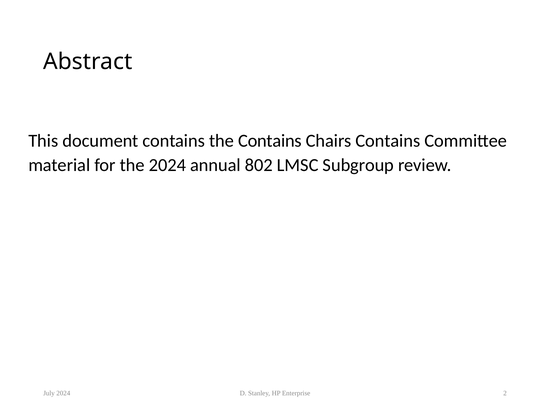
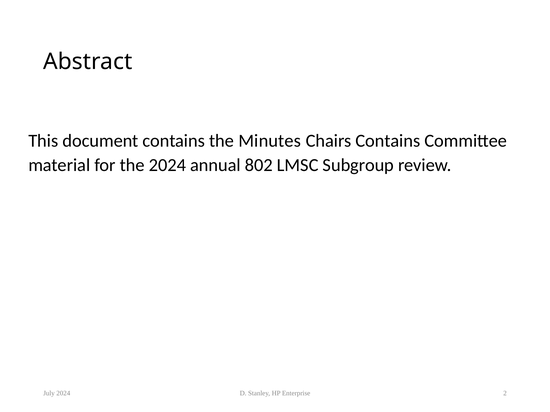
the Contains: Contains -> Minutes
